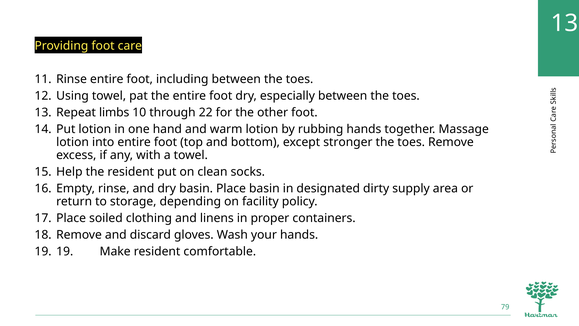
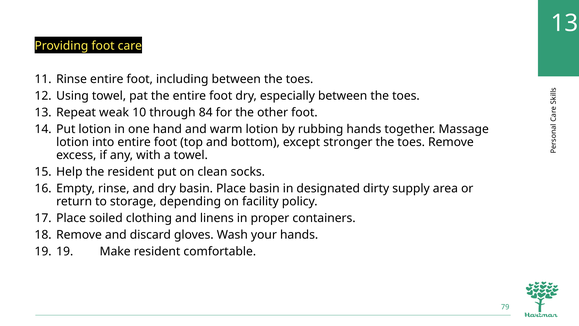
limbs: limbs -> weak
22: 22 -> 84
